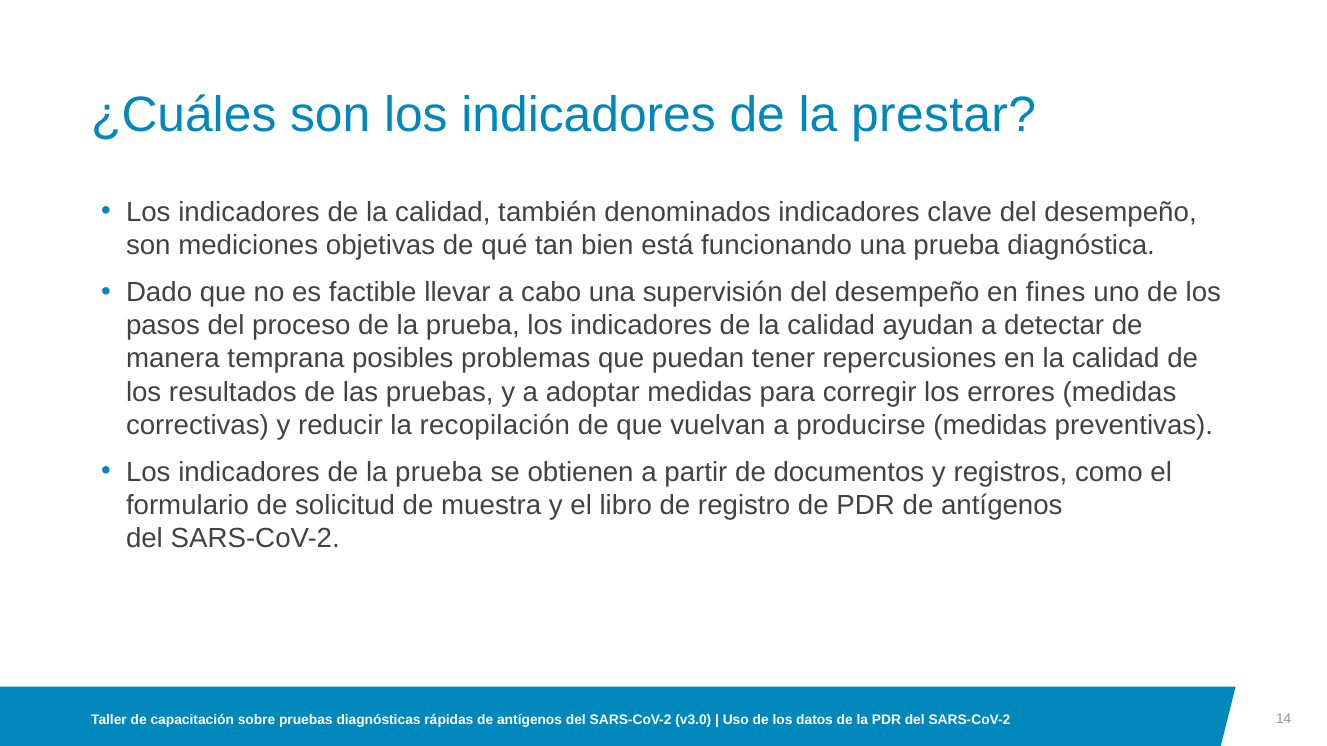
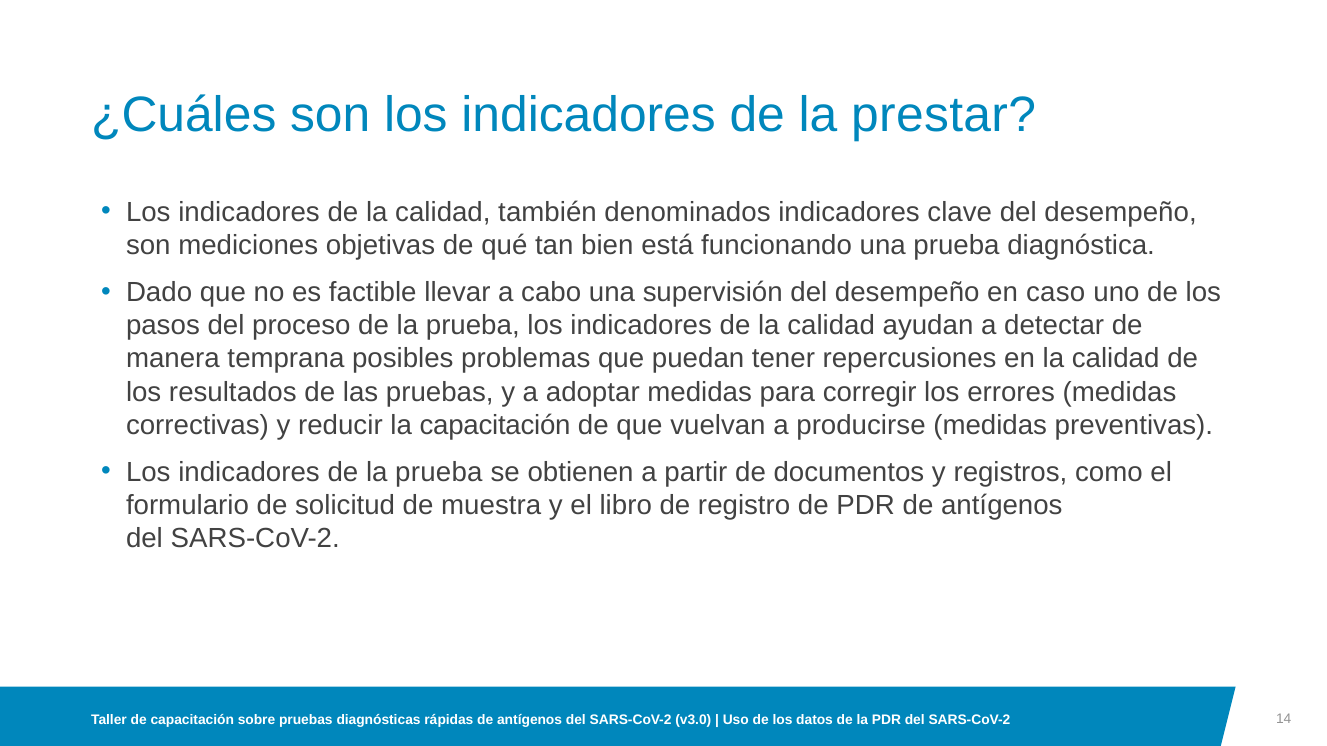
fines: fines -> caso
la recopilación: recopilación -> capacitación
